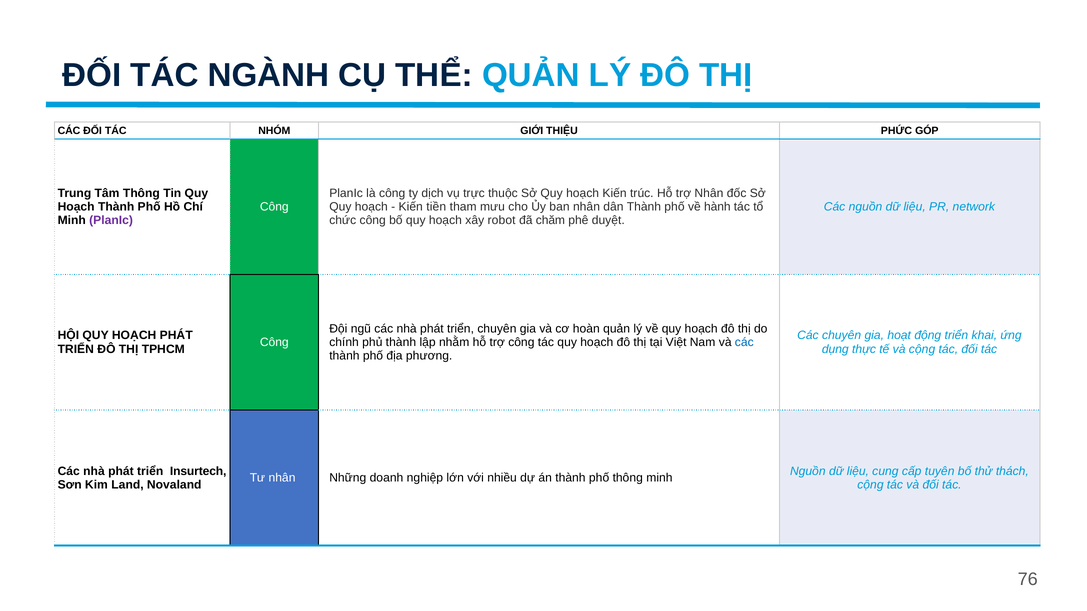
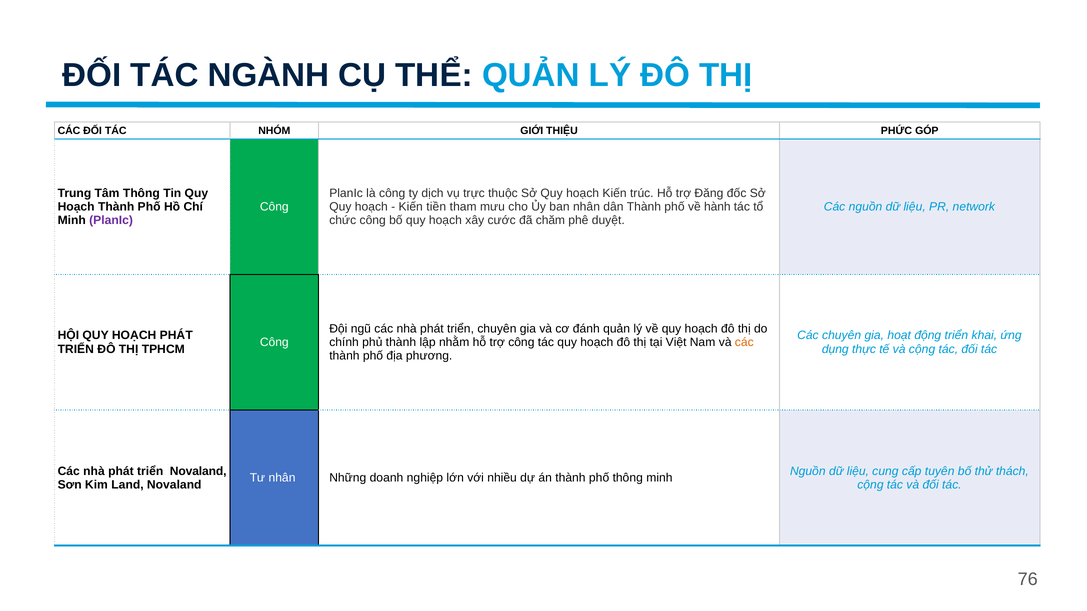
trợ Nhân: Nhân -> Đăng
robot: robot -> cước
hoàn: hoàn -> đánh
các at (744, 343) colour: blue -> orange
triển Insurtech: Insurtech -> Novaland
